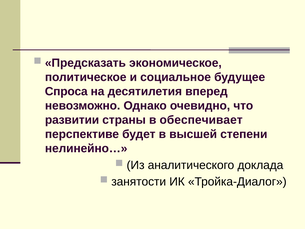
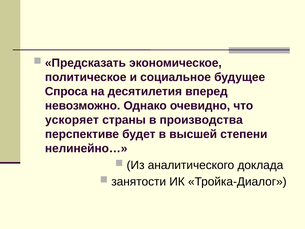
развитии: развитии -> ускоряет
обеспечивает: обеспечивает -> производства
